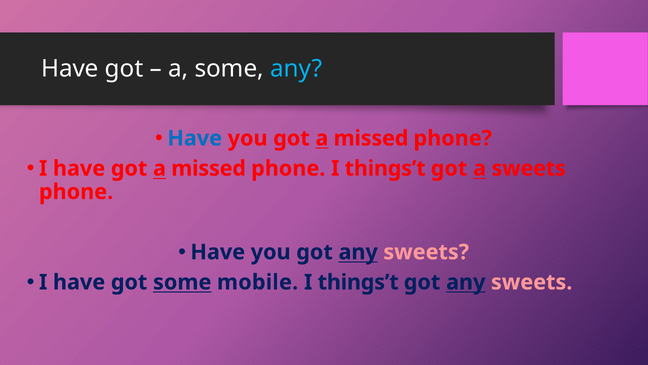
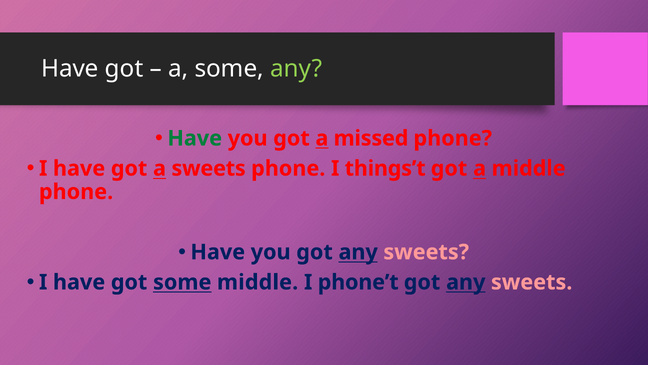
any at (296, 69) colour: light blue -> light green
Have at (195, 138) colour: blue -> green
have got a missed: missed -> sweets
a sweets: sweets -> middle
some mobile: mobile -> middle
things’t at (358, 282): things’t -> phone’t
